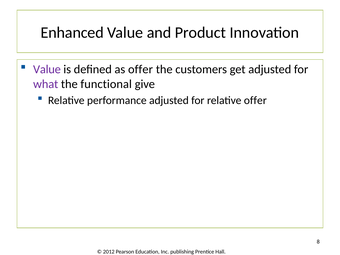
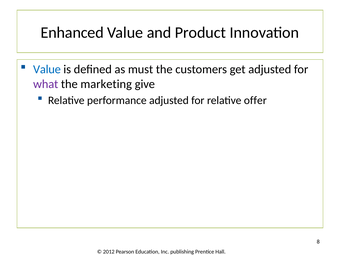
Value at (47, 69) colour: purple -> blue
as offer: offer -> must
functional: functional -> marketing
